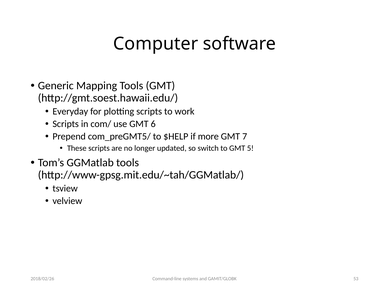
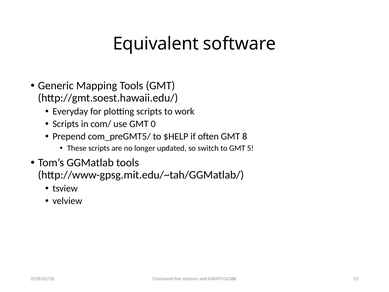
Computer: Computer -> Equivalent
6: 6 -> 0
more: more -> often
7: 7 -> 8
